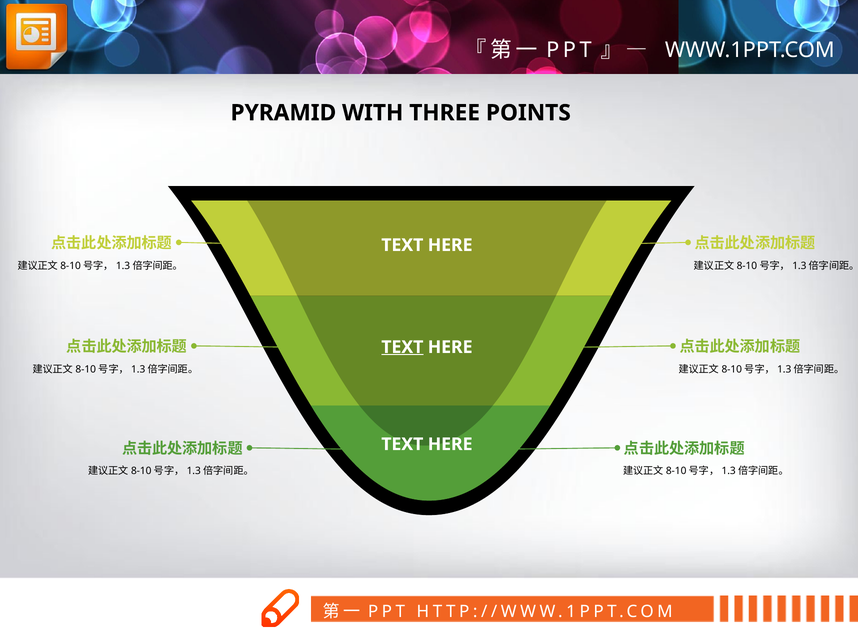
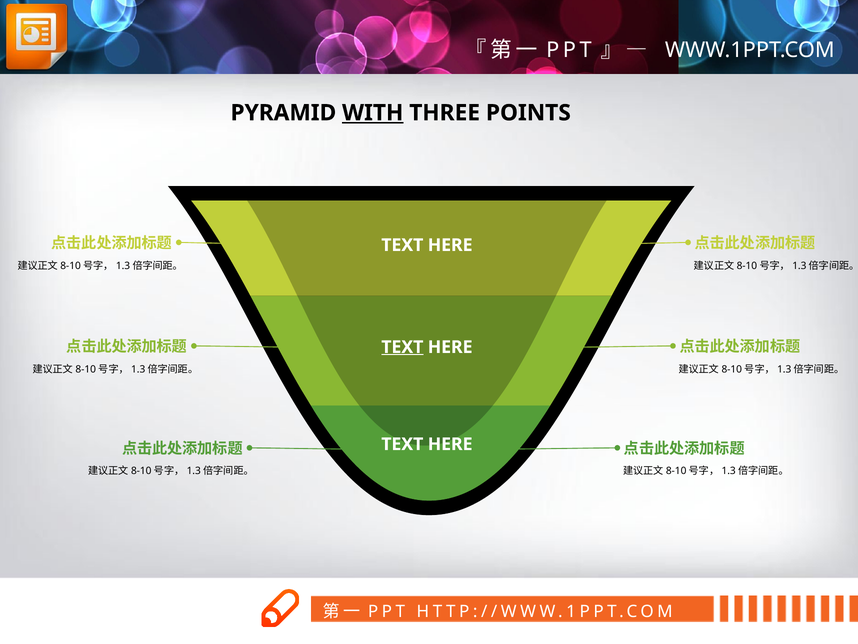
WITH underline: none -> present
